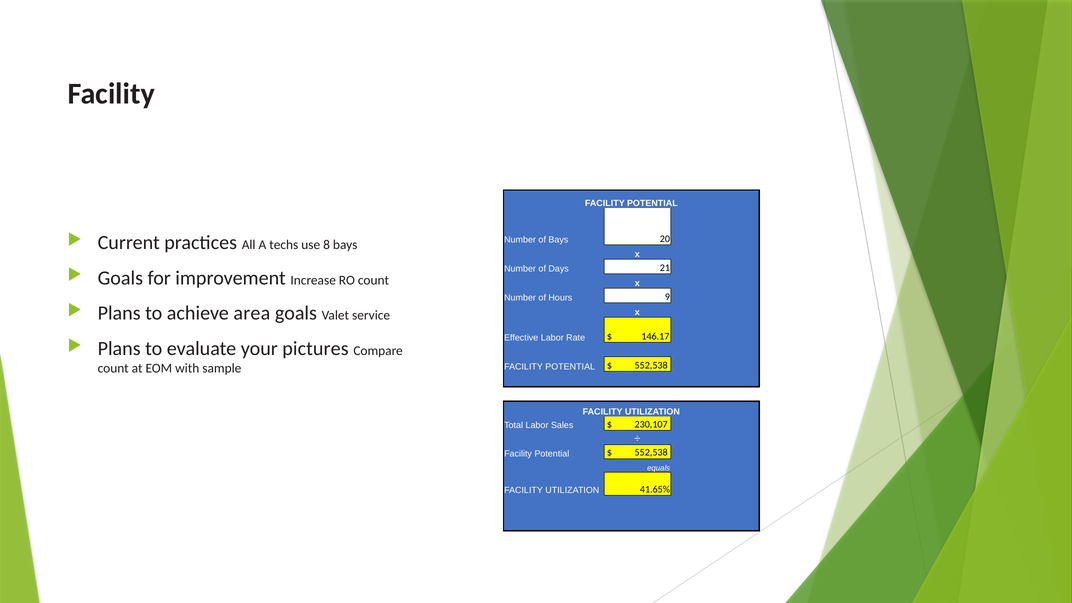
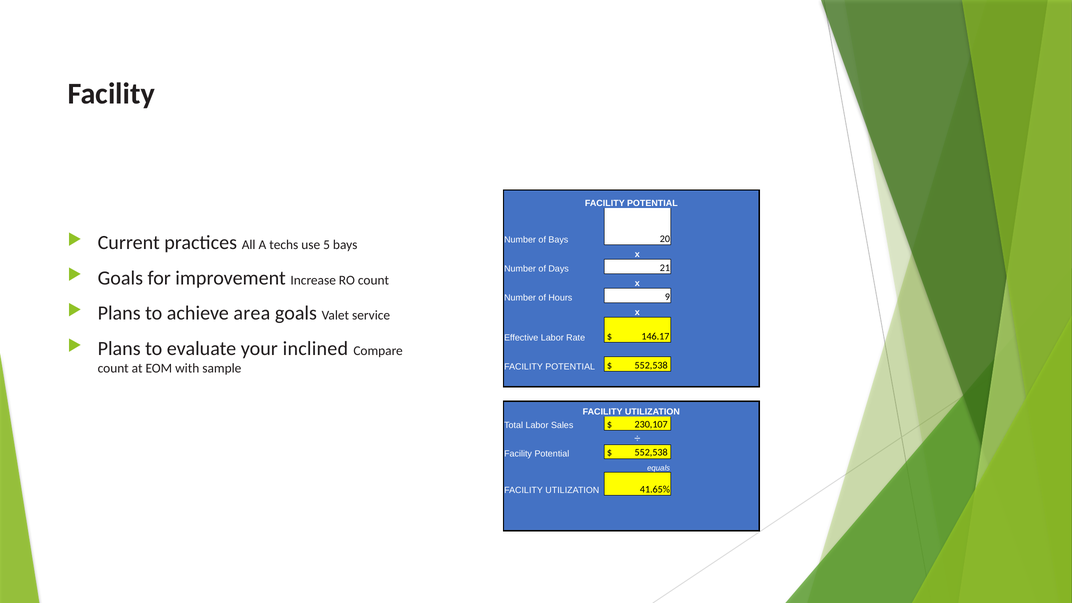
8: 8 -> 5
pictures: pictures -> inclined
